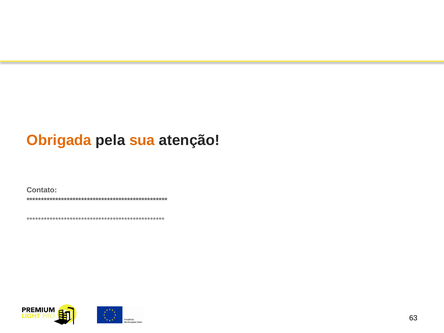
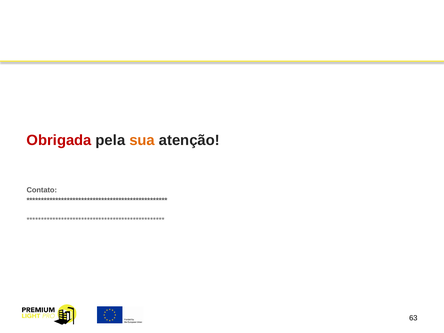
Obrigada colour: orange -> red
